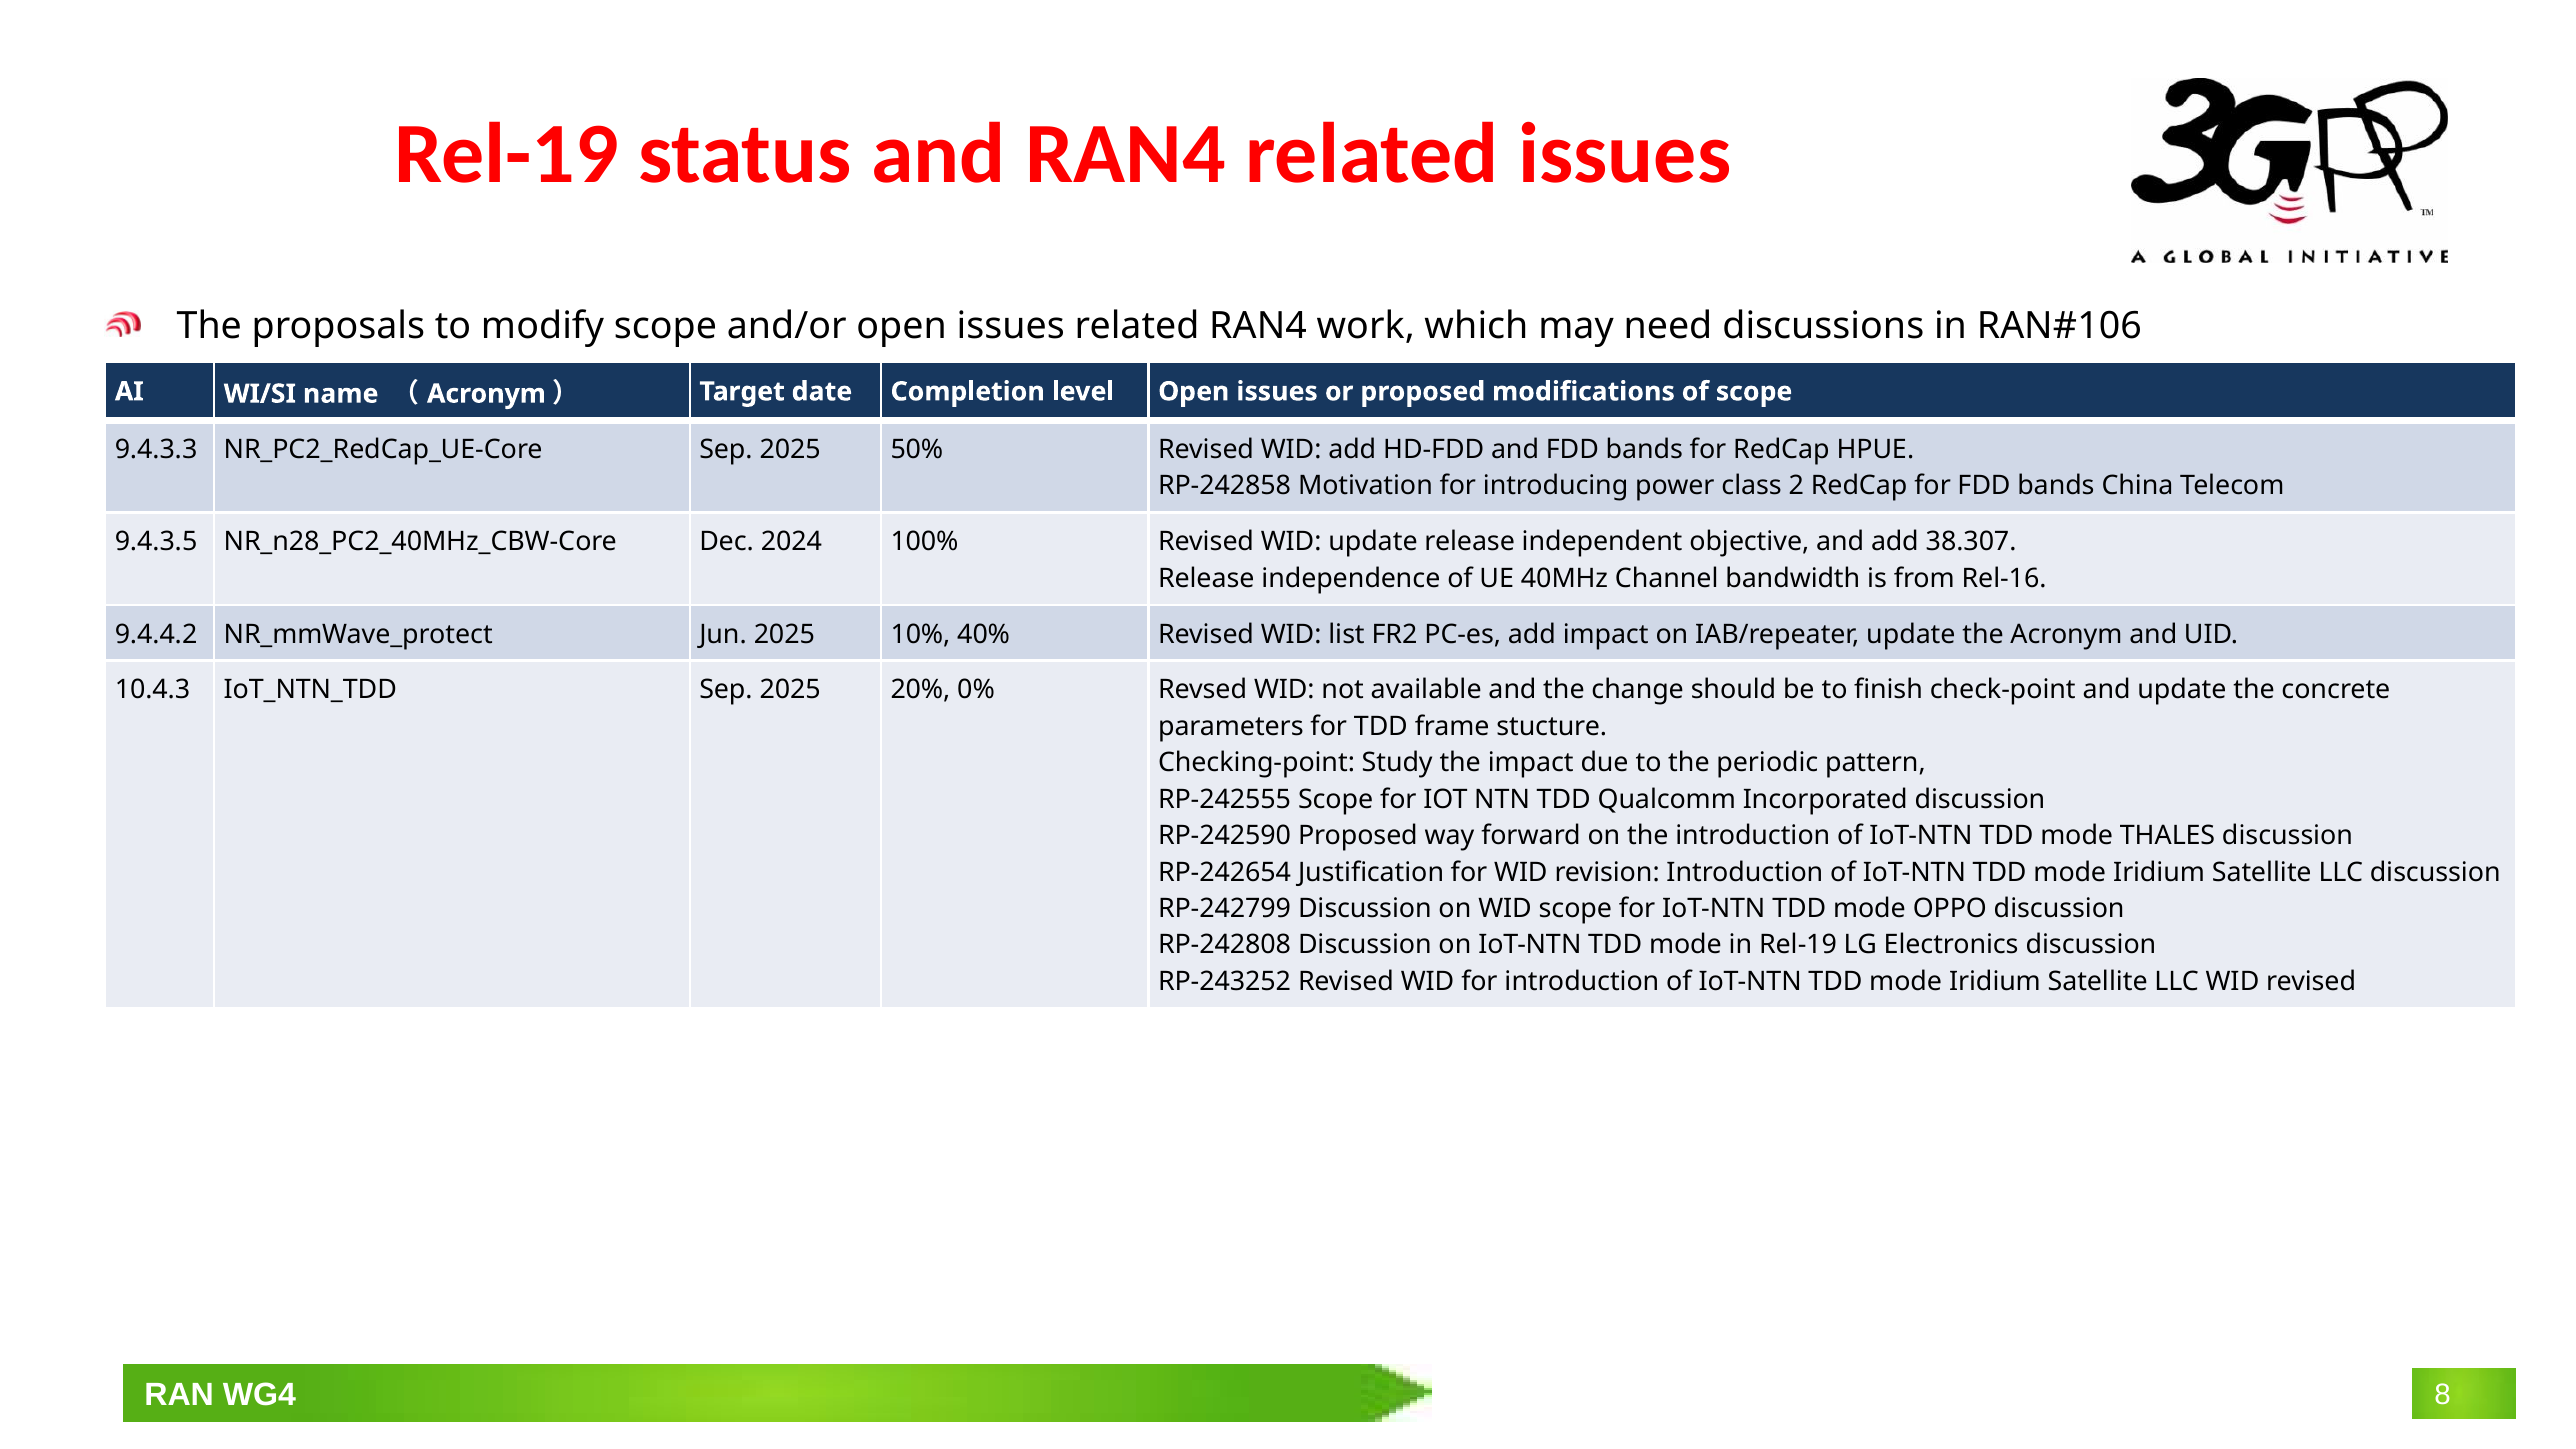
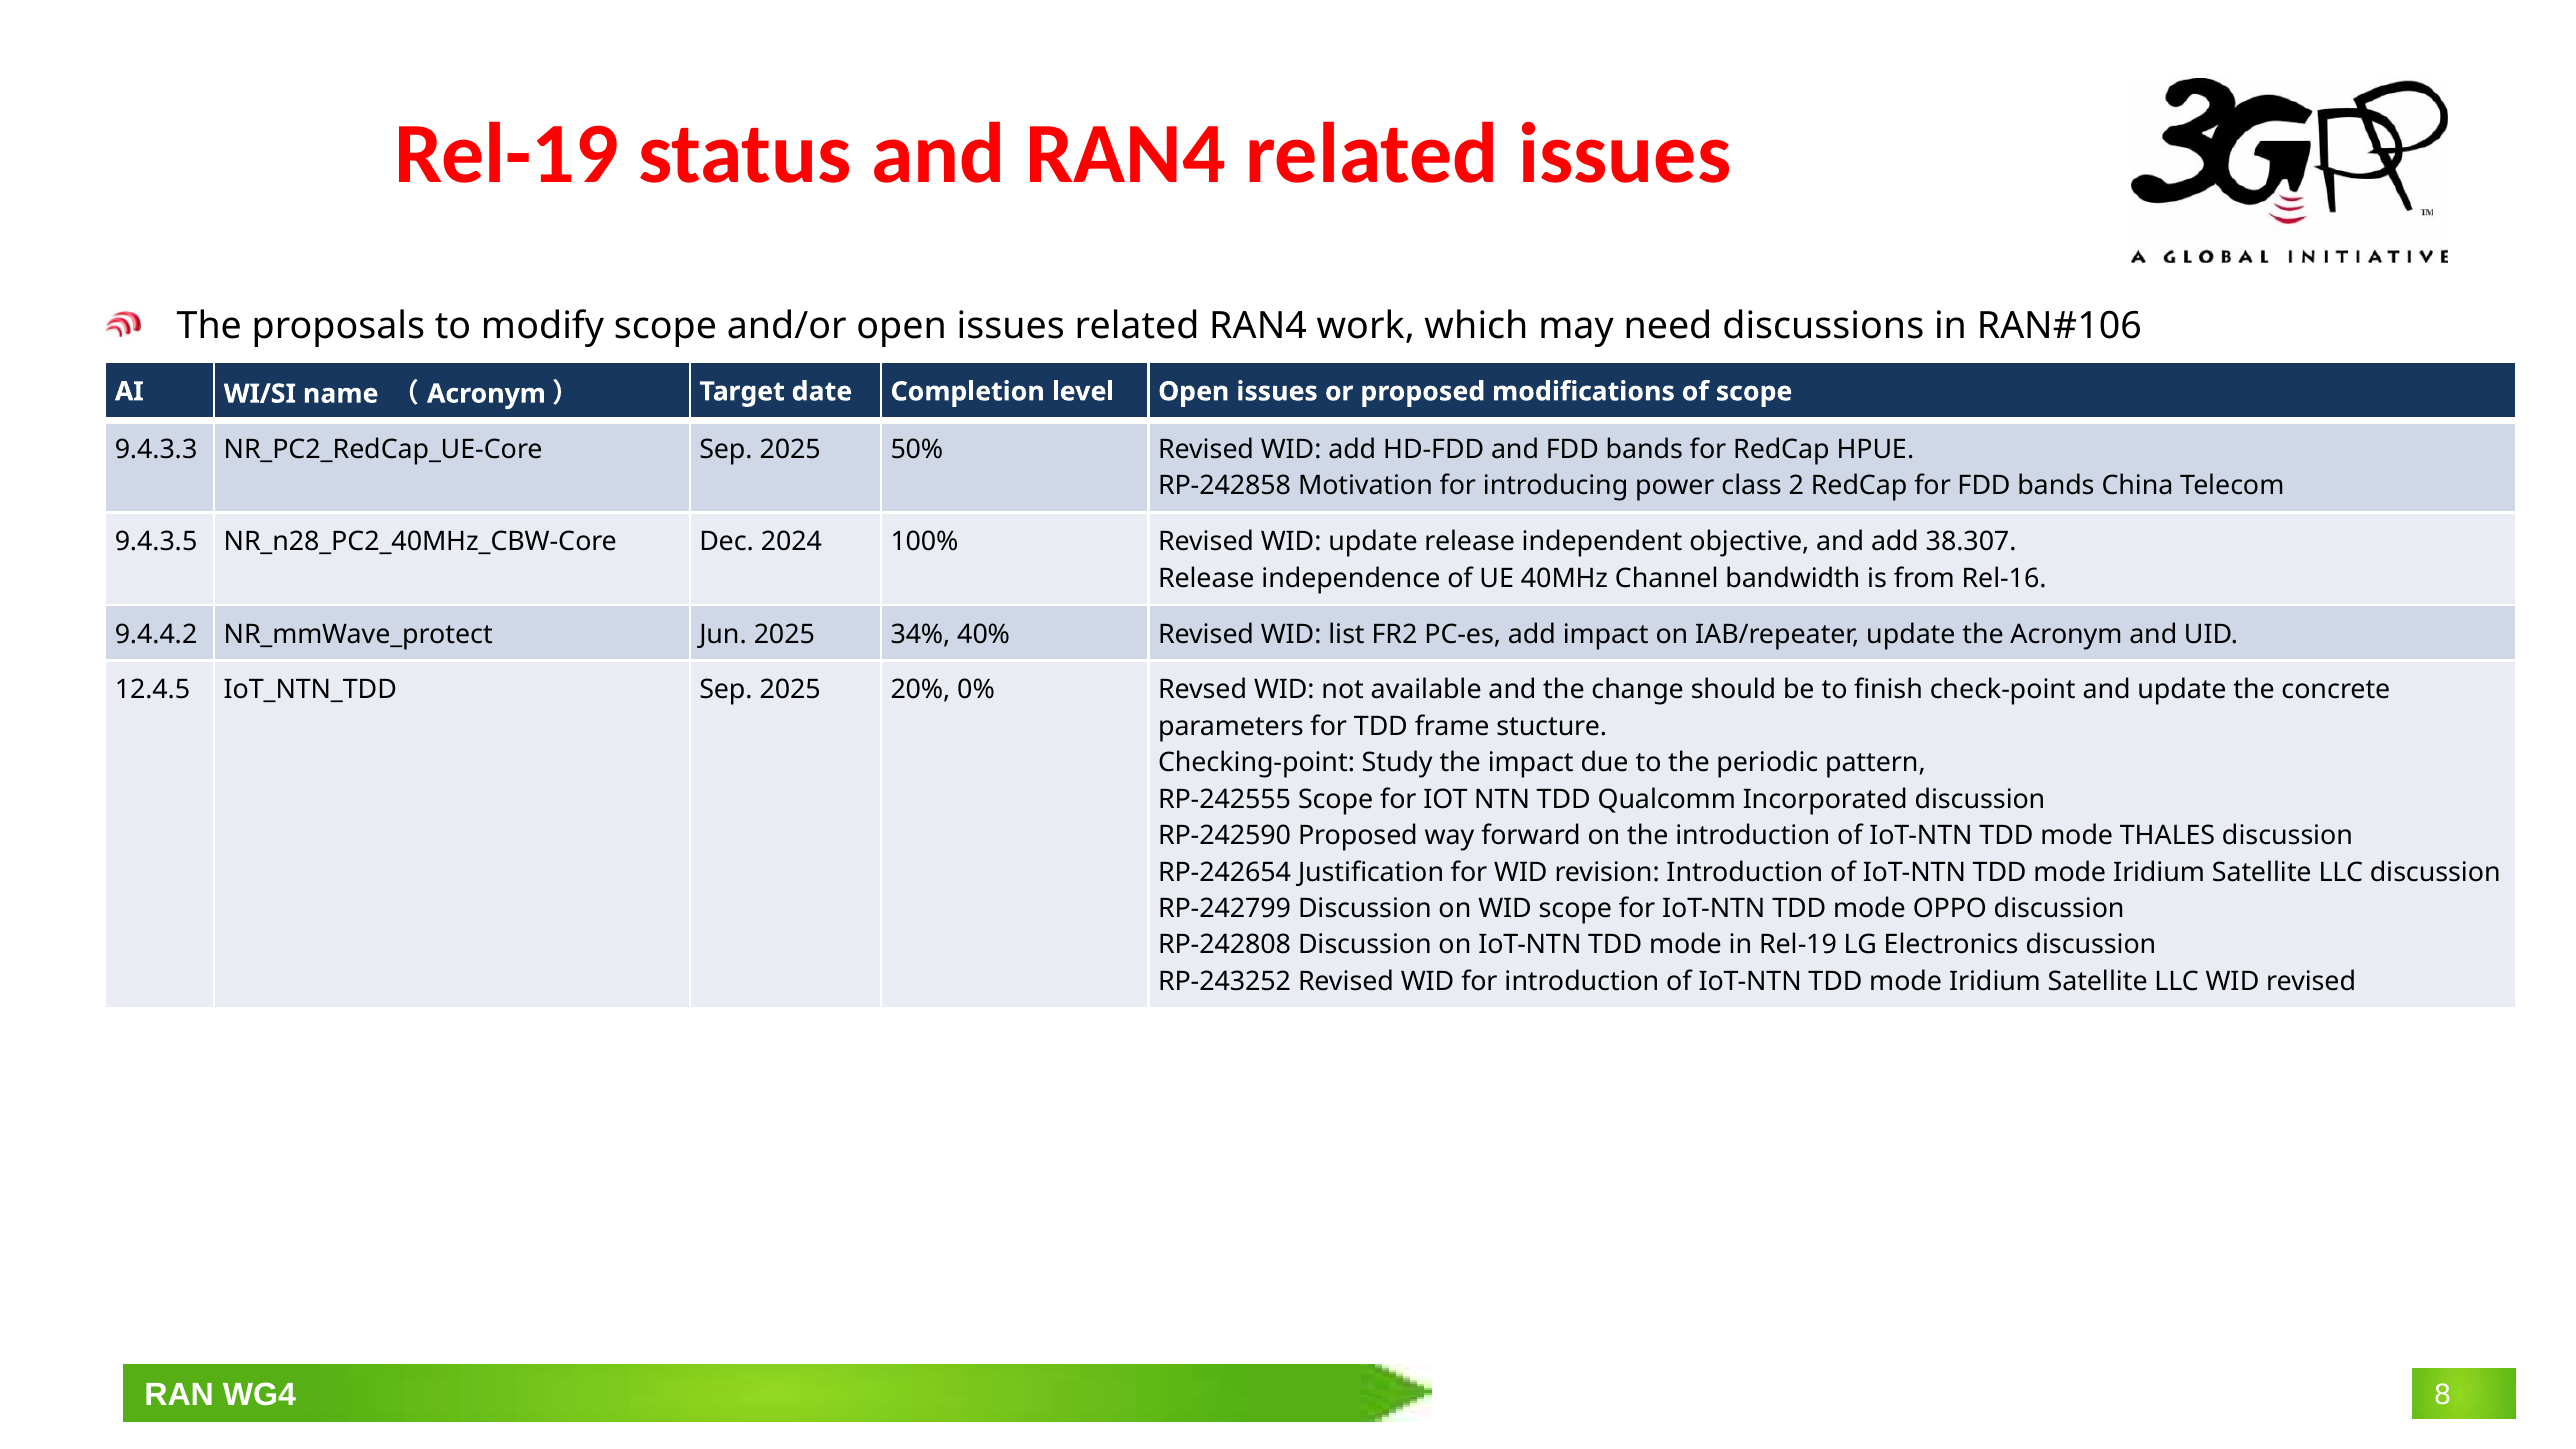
10%: 10% -> 34%
10.4.3: 10.4.3 -> 12.4.5
